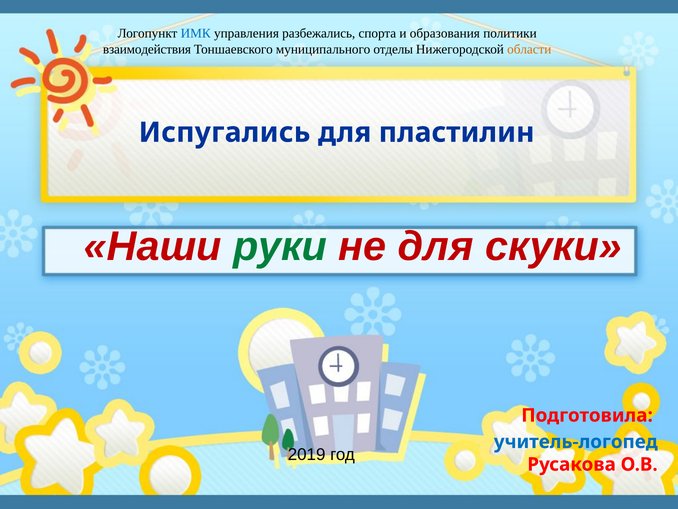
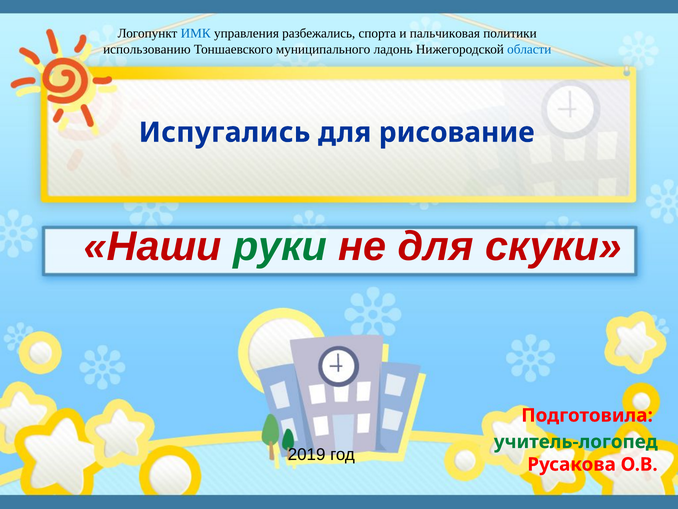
образования: образования -> пальчиковая
взаимодействия: взаимодействия -> использованию
отделы: отделы -> ладонь
области colour: orange -> blue
пластилин: пластилин -> рисование
учитель-логопед colour: blue -> green
